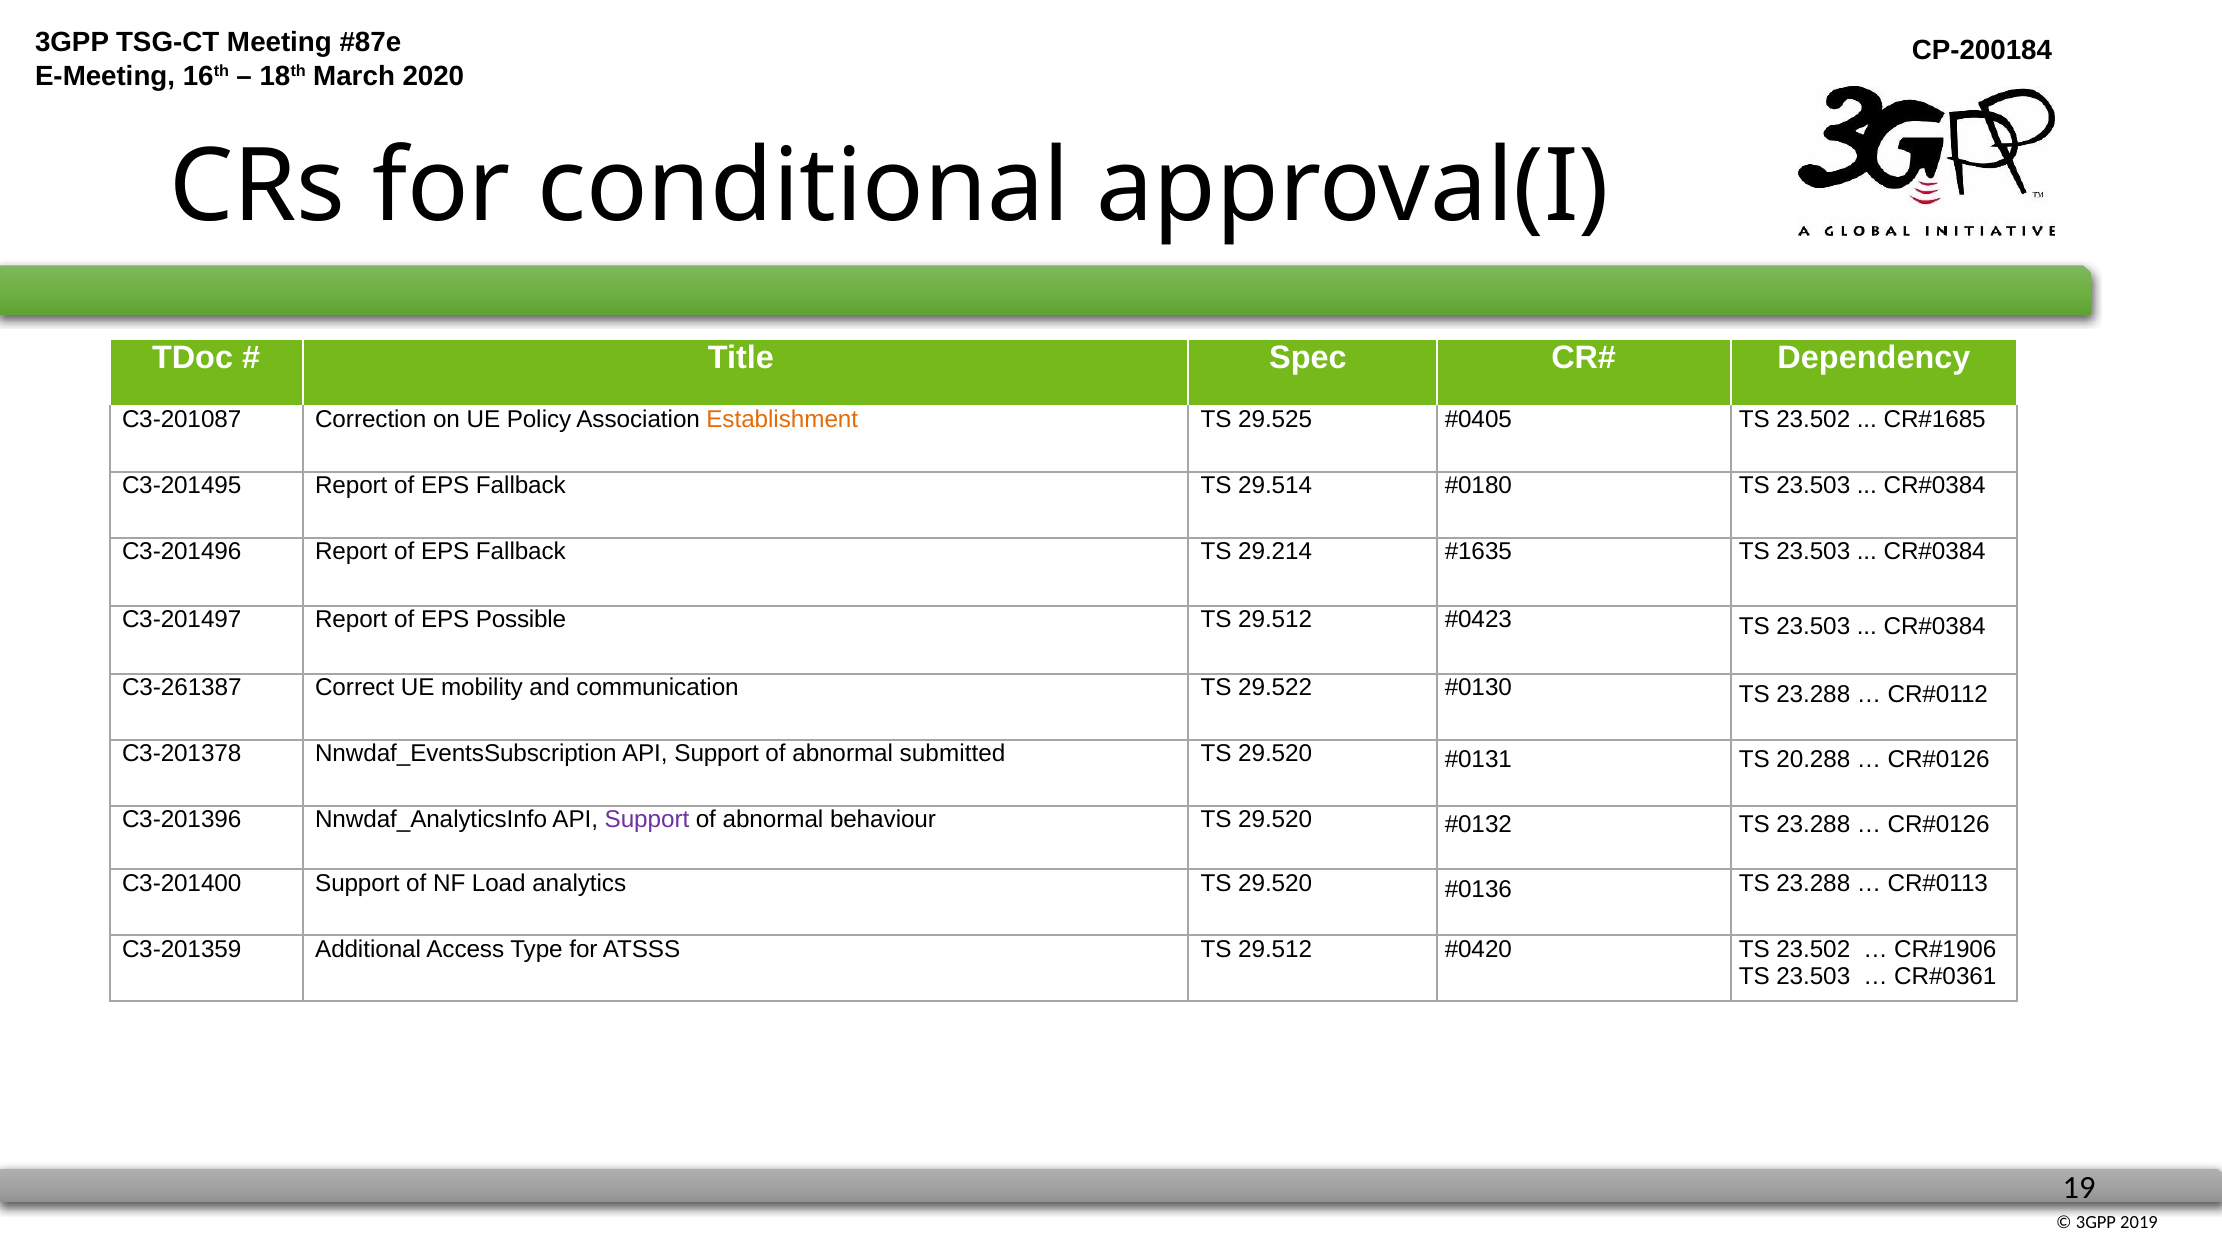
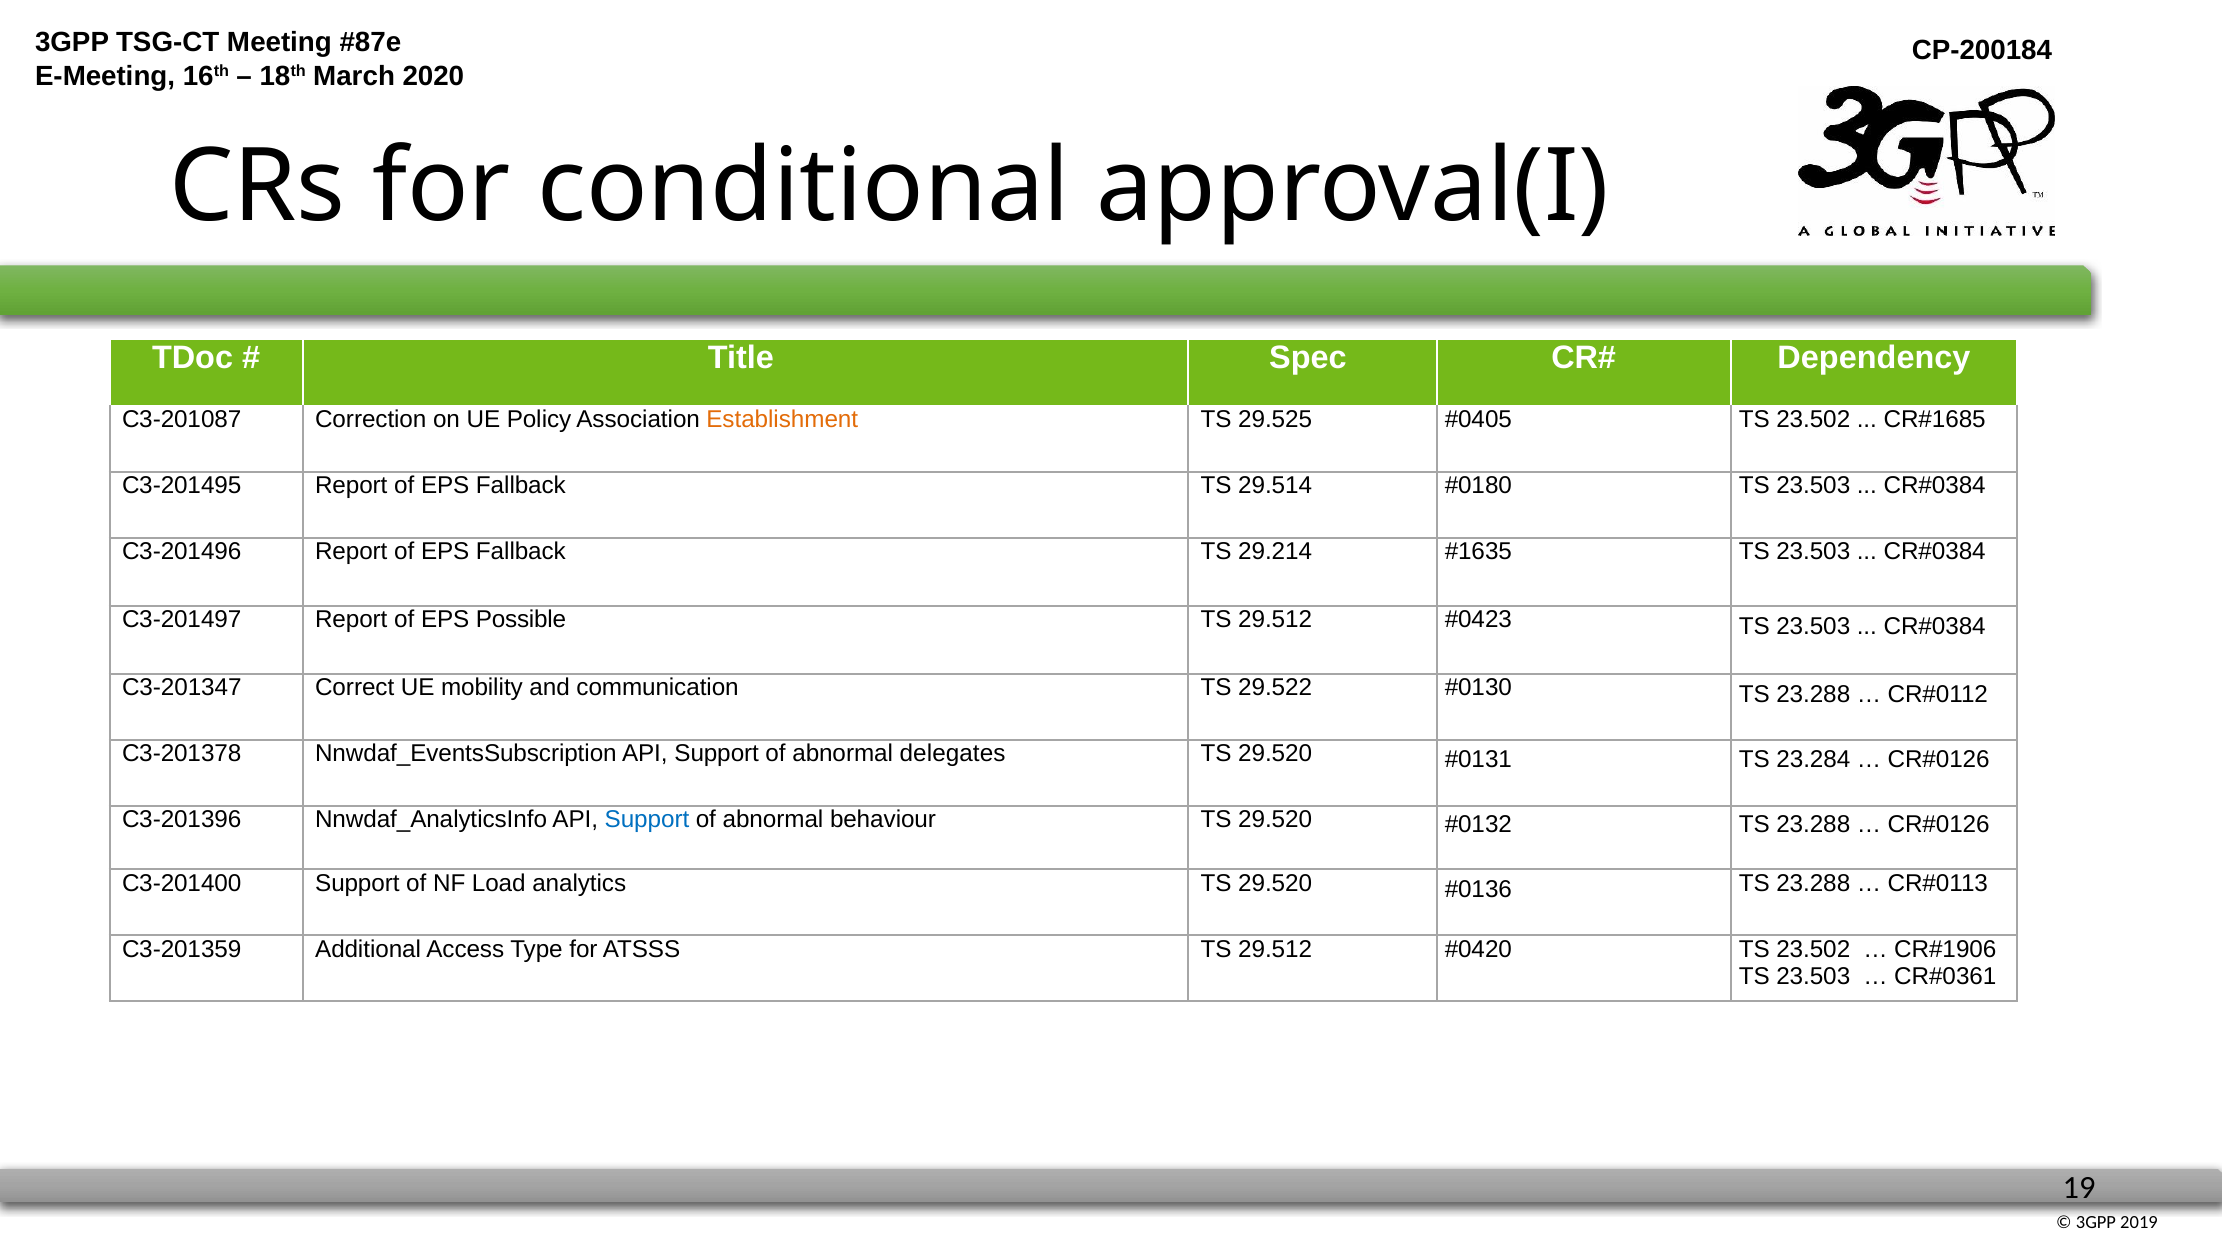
C3-261387: C3-261387 -> C3-201347
submitted: submitted -> delegates
20.288: 20.288 -> 23.284
Support at (647, 820) colour: purple -> blue
